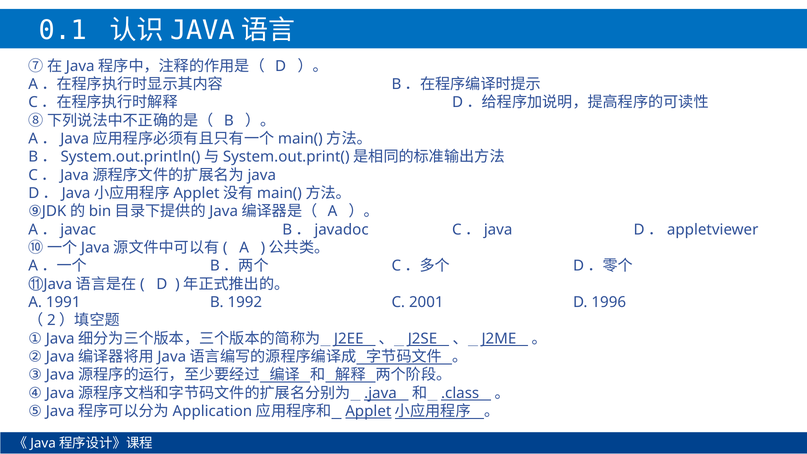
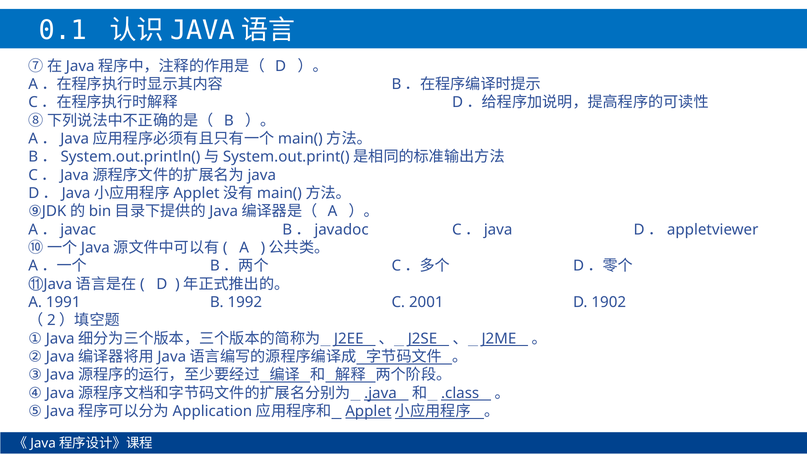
1996: 1996 -> 1902
